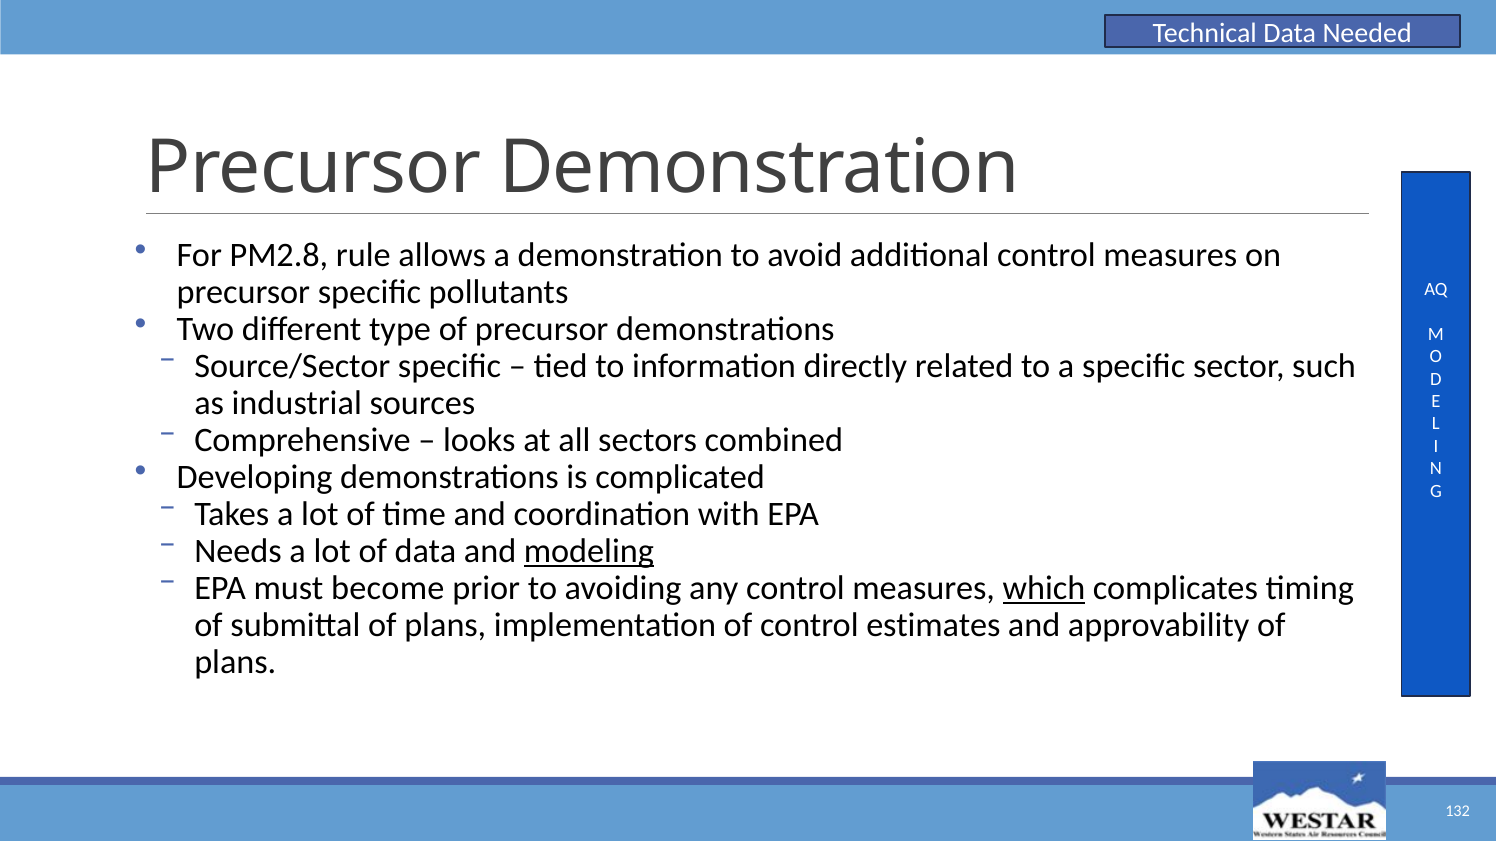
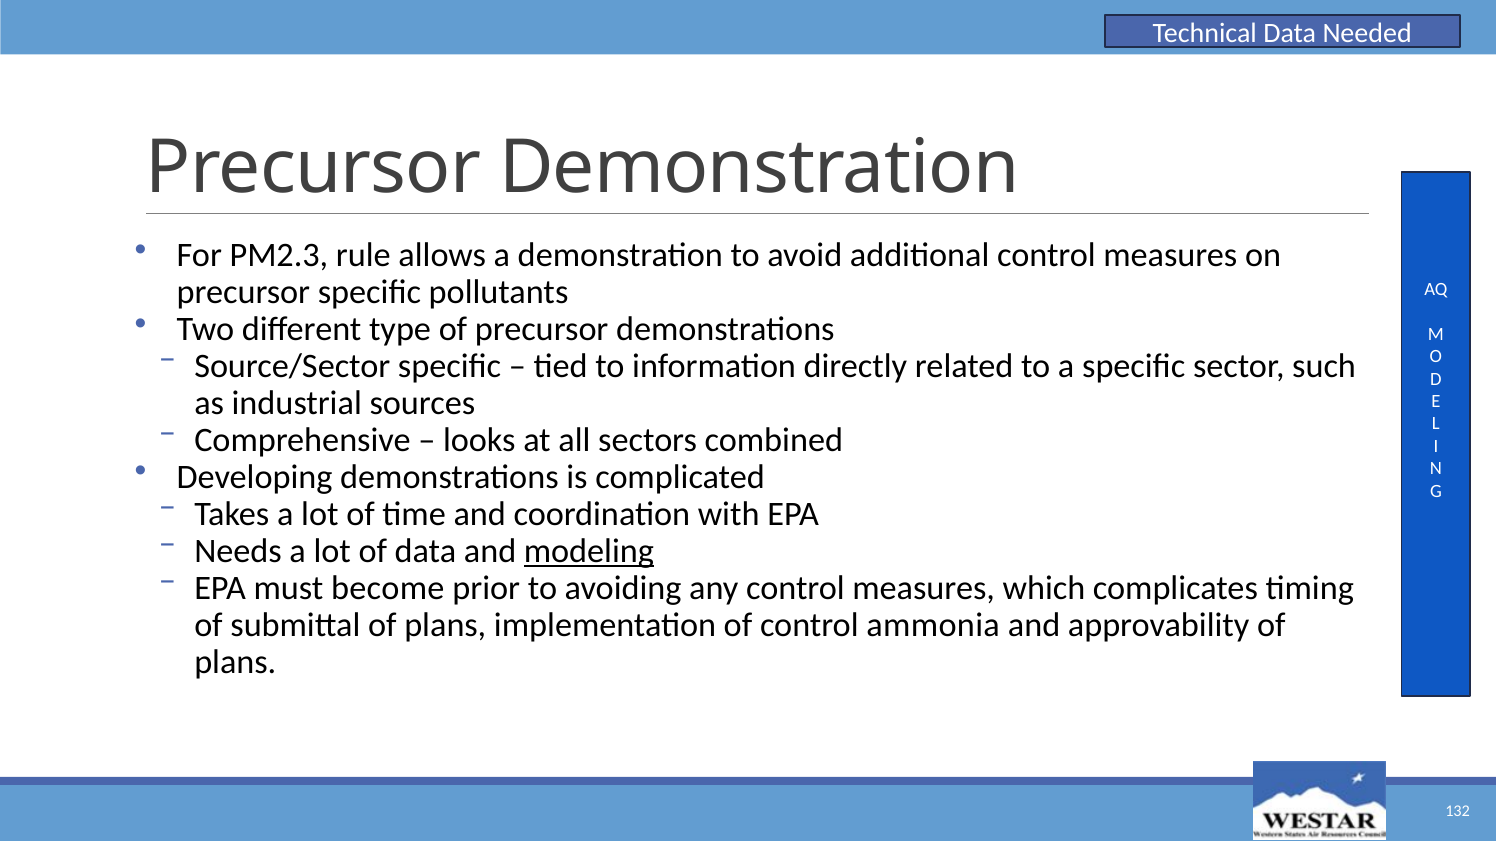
PM2.8: PM2.8 -> PM2.3
which underline: present -> none
estimates: estimates -> ammonia
